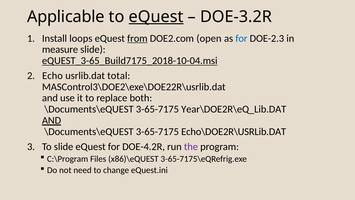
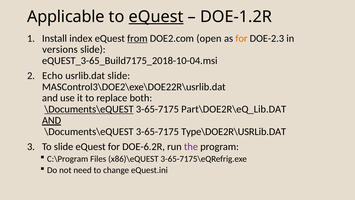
DOE-3.2R: DOE-3.2R -> DOE-1.2R
loops: loops -> index
for at (241, 38) colour: blue -> orange
measure: measure -> versions
eQUEST_3-65_Build7175_2018-10-04.msi underline: present -> none
usrlib.dat total: total -> slide
\Documents\eQUEST at (89, 109) underline: none -> present
Year\DOE2R\eQ_Lib.DAT: Year\DOE2R\eQ_Lib.DAT -> Part\DOE2R\eQ_Lib.DAT
Echo\DOE2R\USRLib.DAT: Echo\DOE2R\USRLib.DAT -> Type\DOE2R\USRLib.DAT
DOE-4.2R: DOE-4.2R -> DOE-6.2R
